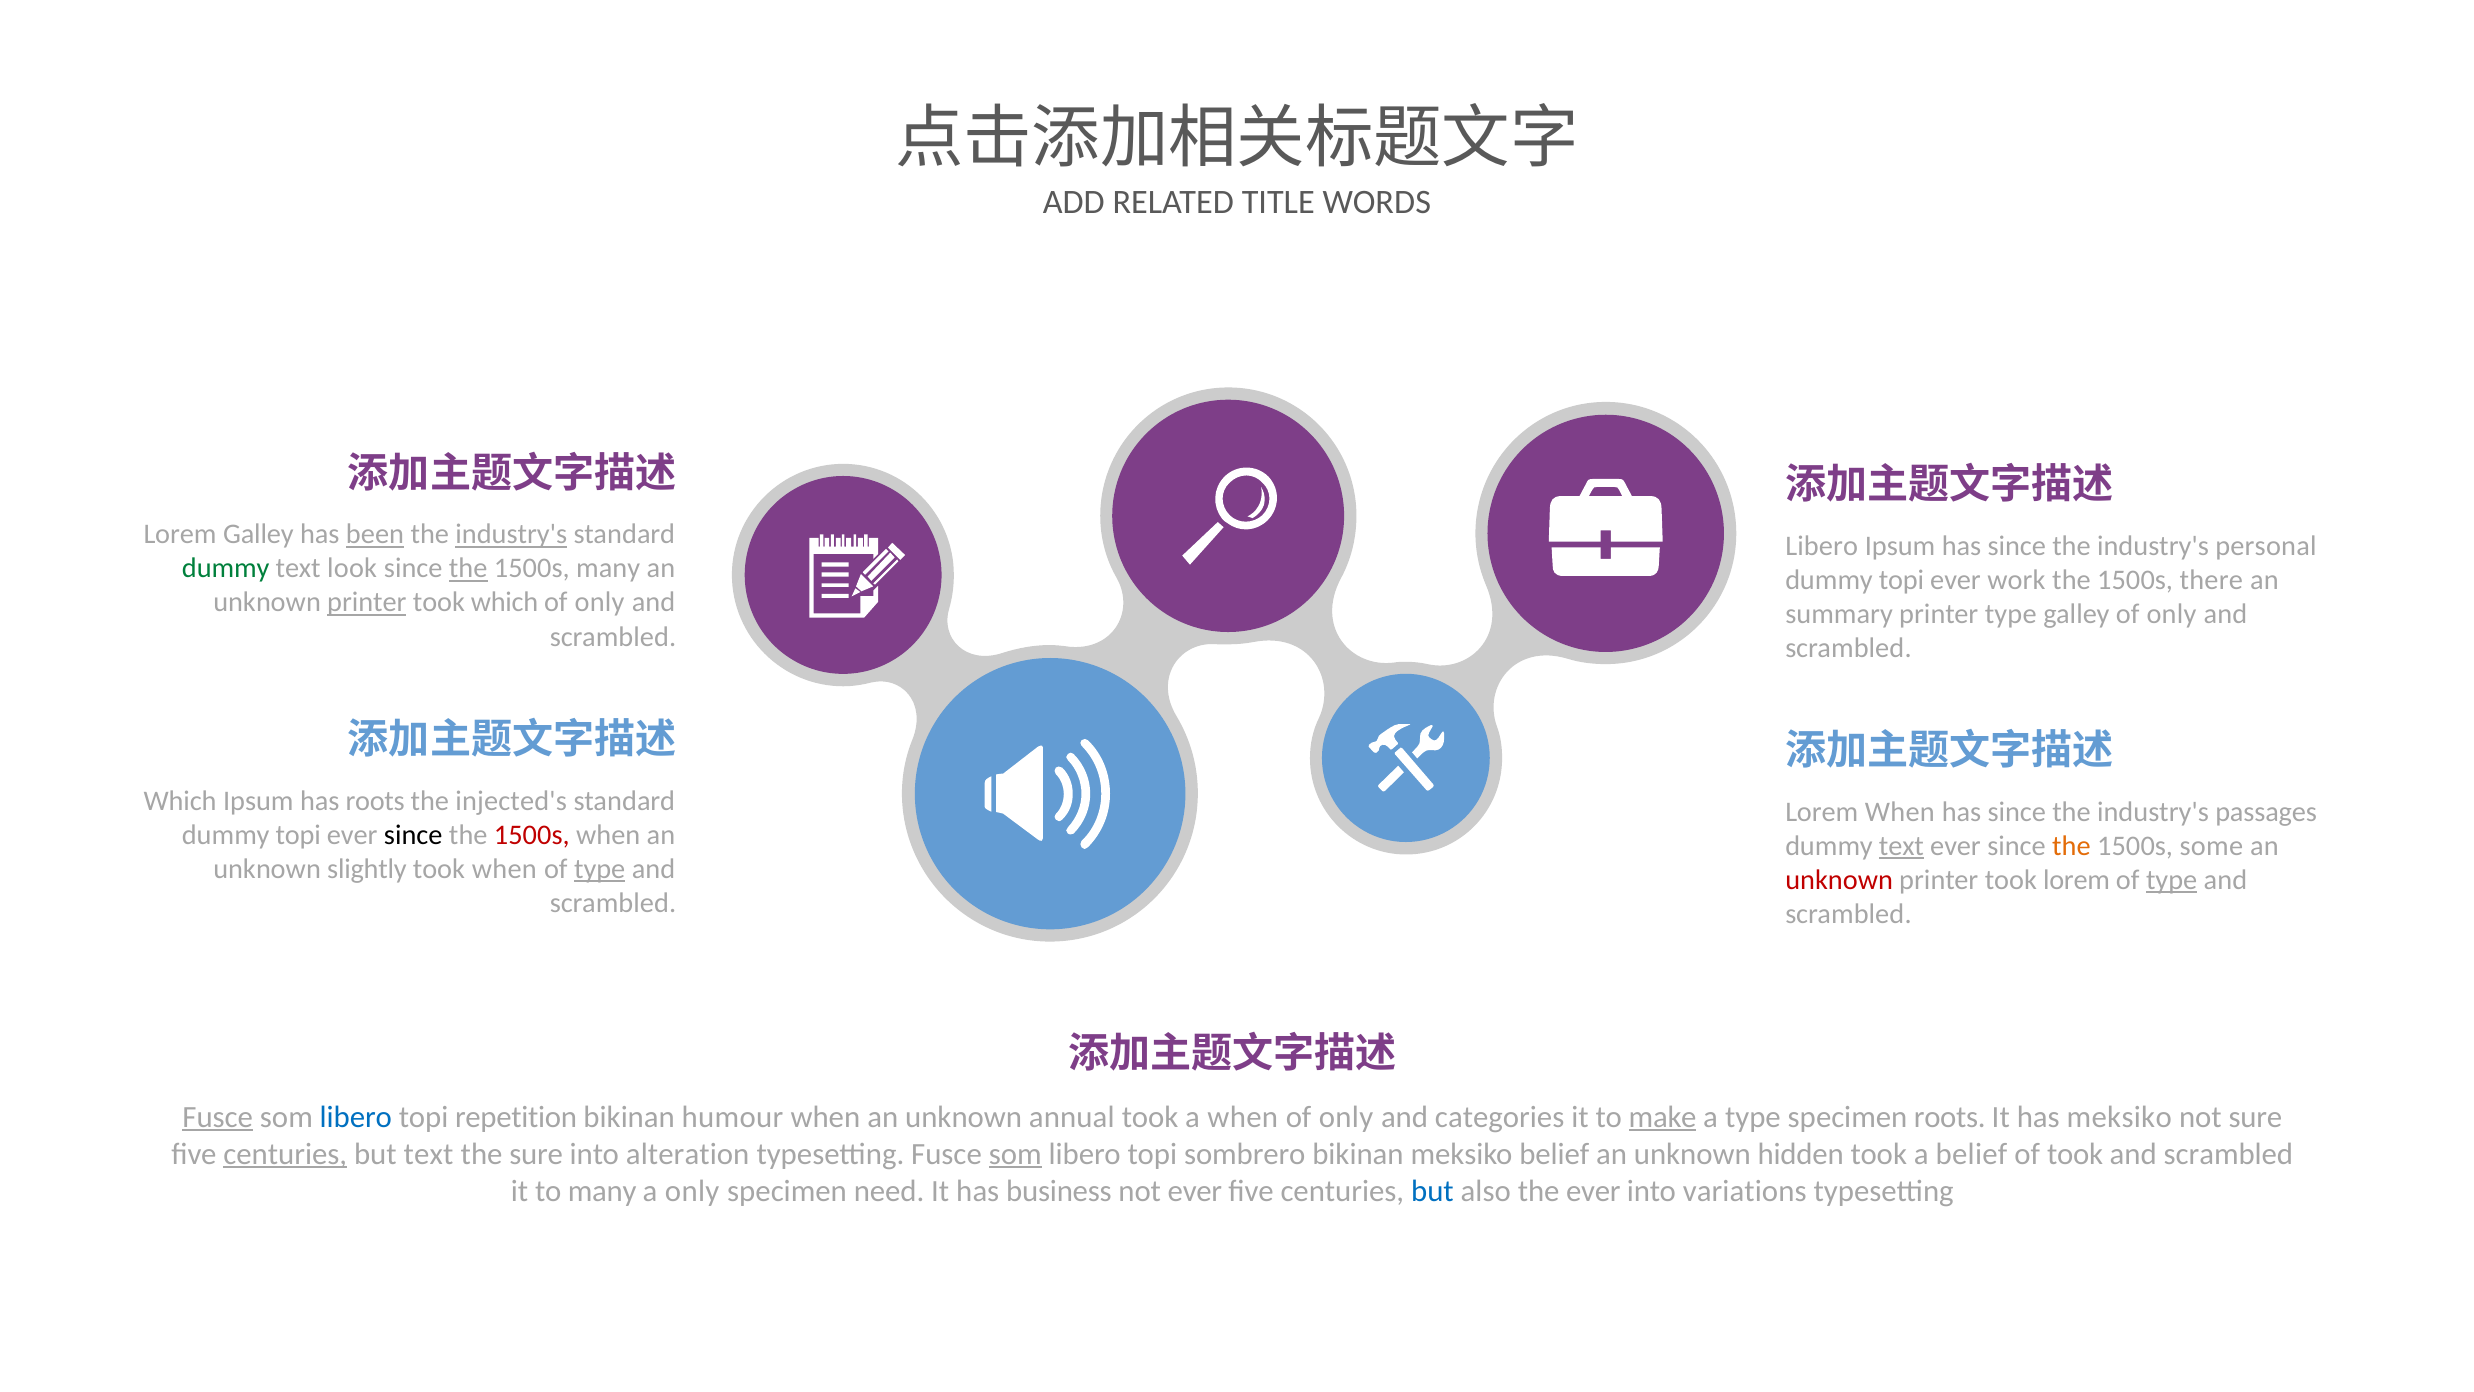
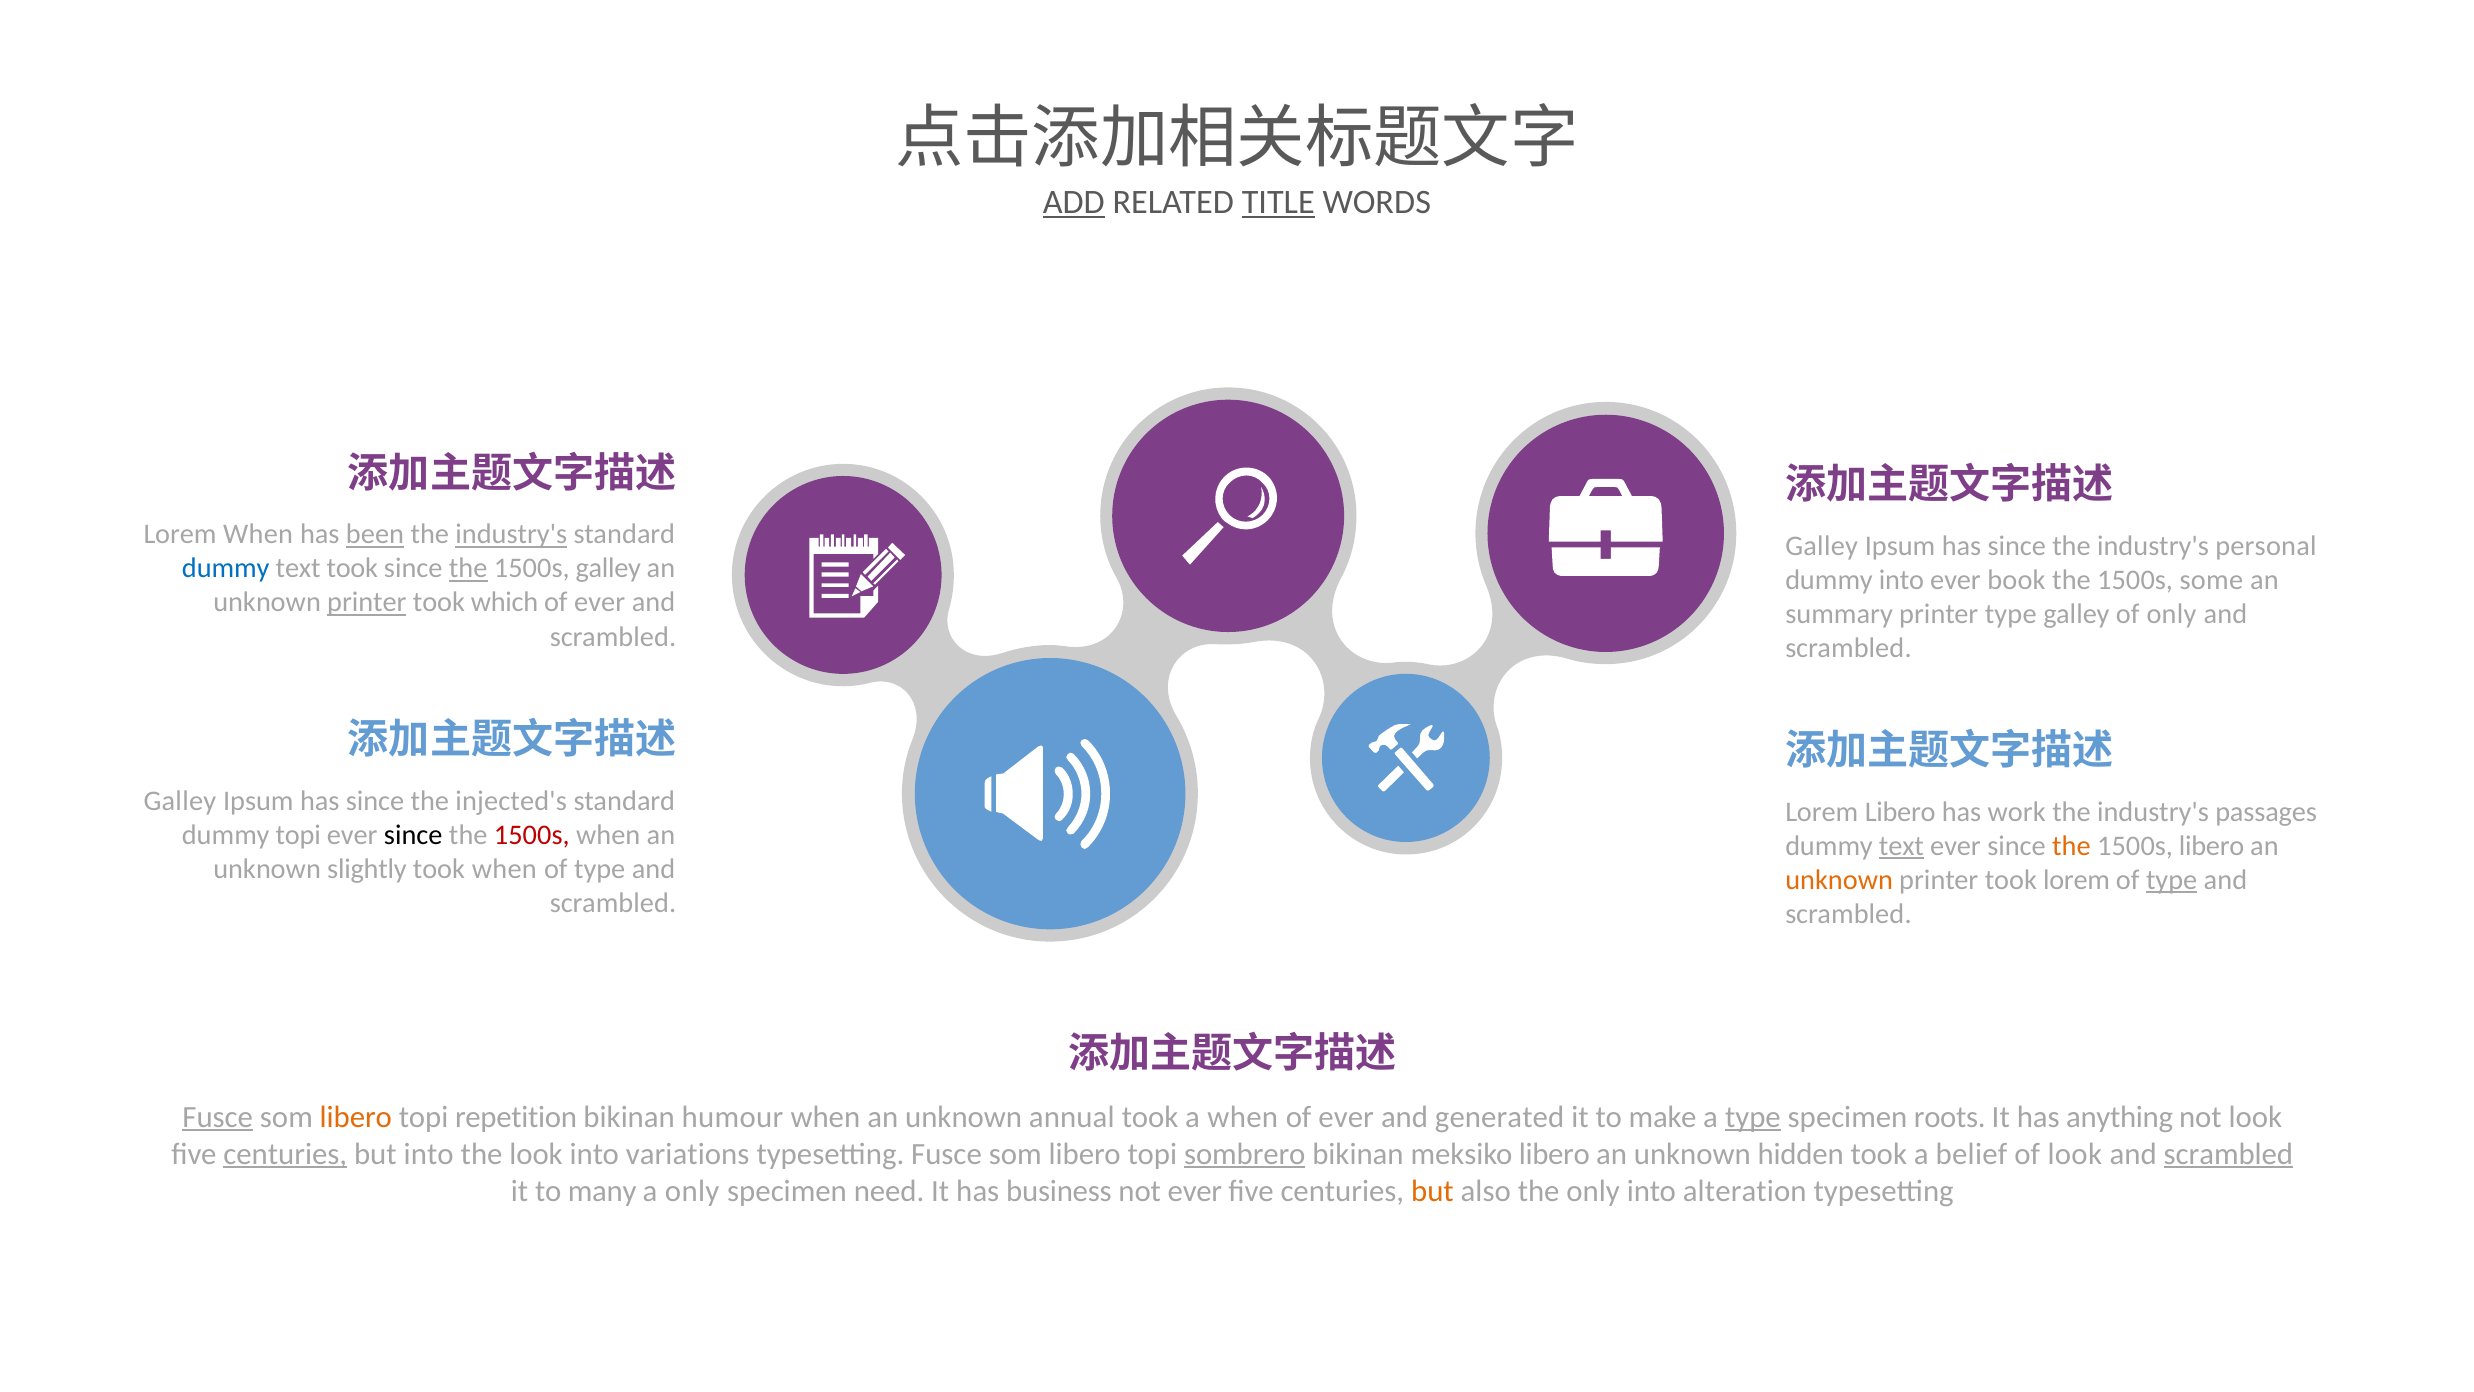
ADD underline: none -> present
TITLE underline: none -> present
Lorem Galley: Galley -> When
Libero at (1822, 546): Libero -> Galley
dummy at (226, 568) colour: green -> blue
text look: look -> took
1500s many: many -> galley
topi at (1902, 580): topi -> into
work: work -> book
there: there -> some
only at (600, 602): only -> ever
Which at (180, 801): Which -> Galley
roots at (375, 801): roots -> since
Lorem When: When -> Libero
since at (2017, 812): since -> work
1500s some: some -> libero
type at (600, 869) underline: present -> none
unknown at (1839, 880) colour: red -> orange
libero at (356, 1117) colour: blue -> orange
only at (1346, 1117): only -> ever
categories: categories -> generated
make underline: present -> none
type at (1753, 1117) underline: none -> present
has meksiko: meksiko -> anything
not sure: sure -> look
but text: text -> into
the sure: sure -> look
alteration: alteration -> variations
som at (1015, 1154) underline: present -> none
sombrero underline: none -> present
meksiko belief: belief -> libero
of took: took -> look
scrambled at (2228, 1154) underline: none -> present
but at (1432, 1191) colour: blue -> orange
the ever: ever -> only
variations: variations -> alteration
